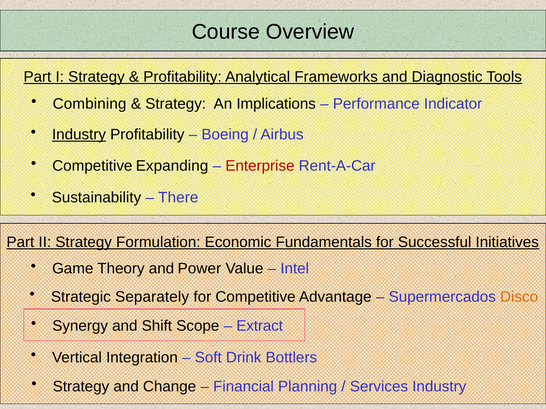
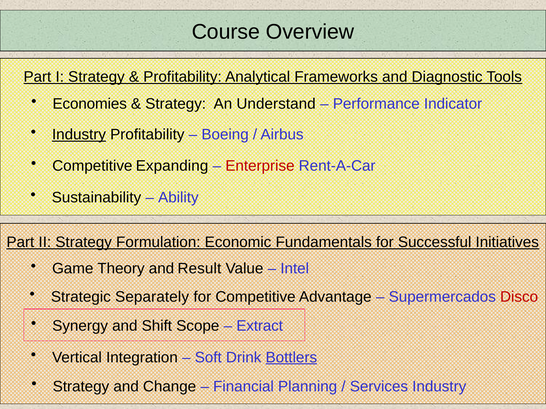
Combining: Combining -> Economies
Implications: Implications -> Understand
There: There -> Ability
Power: Power -> Result
Disco colour: orange -> red
Bottlers underline: none -> present
